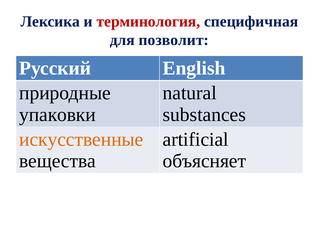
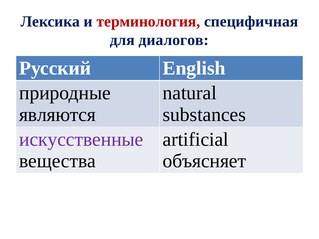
позволит: позволит -> диалогов
упаковки: упаковки -> являются
искусственные colour: orange -> purple
